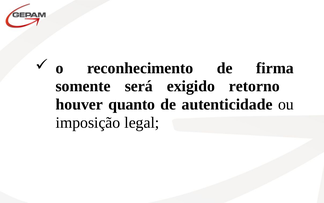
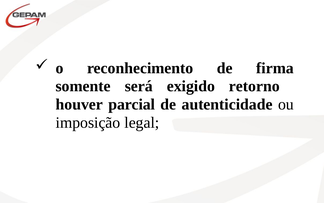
quanto: quanto -> parcial
